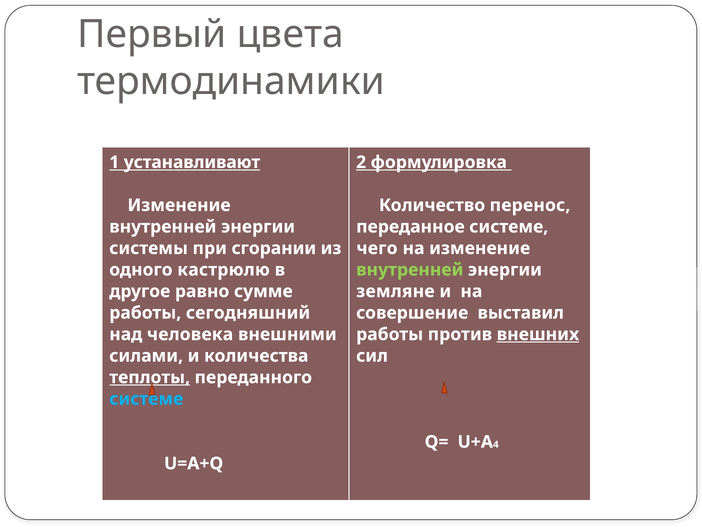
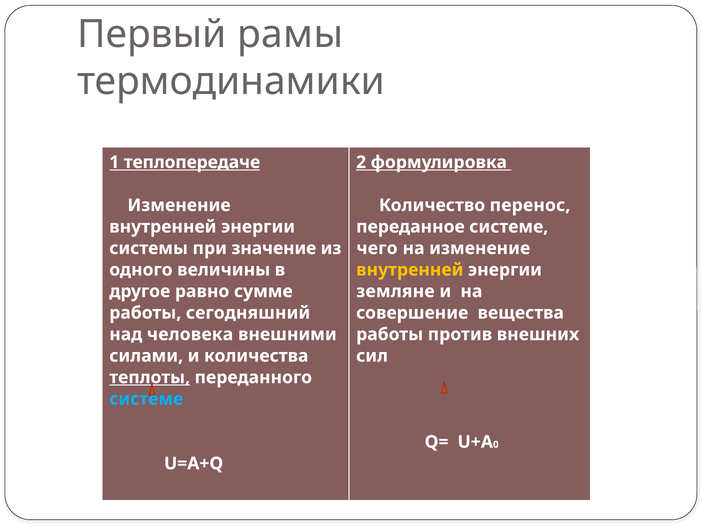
цвета: цвета -> рамы
устанавливают: устанавливают -> теплопередаче
сгорании: сгорании -> значение
кастрюлю: кастрюлю -> величины
внутренней at (410, 270) colour: light green -> yellow
выставил: выставил -> вещества
внешних underline: present -> none
4: 4 -> 0
